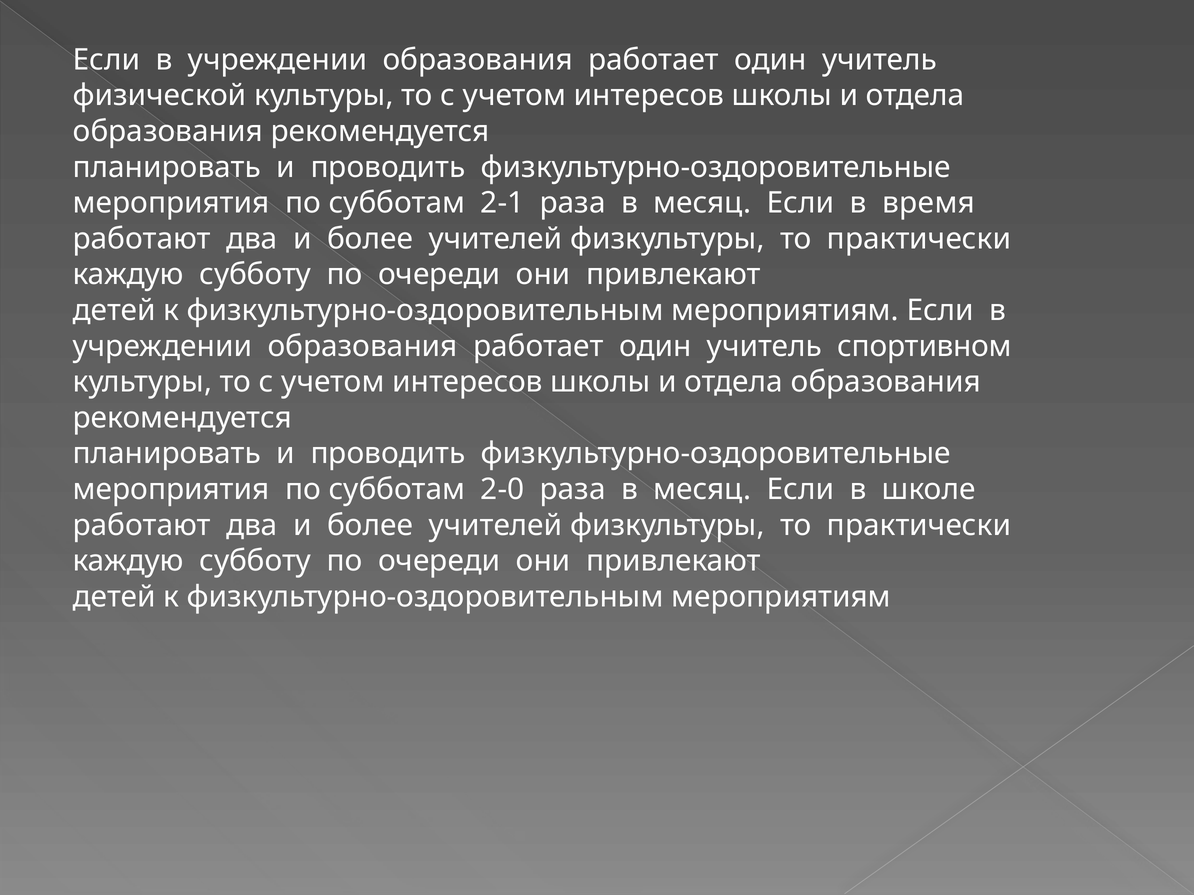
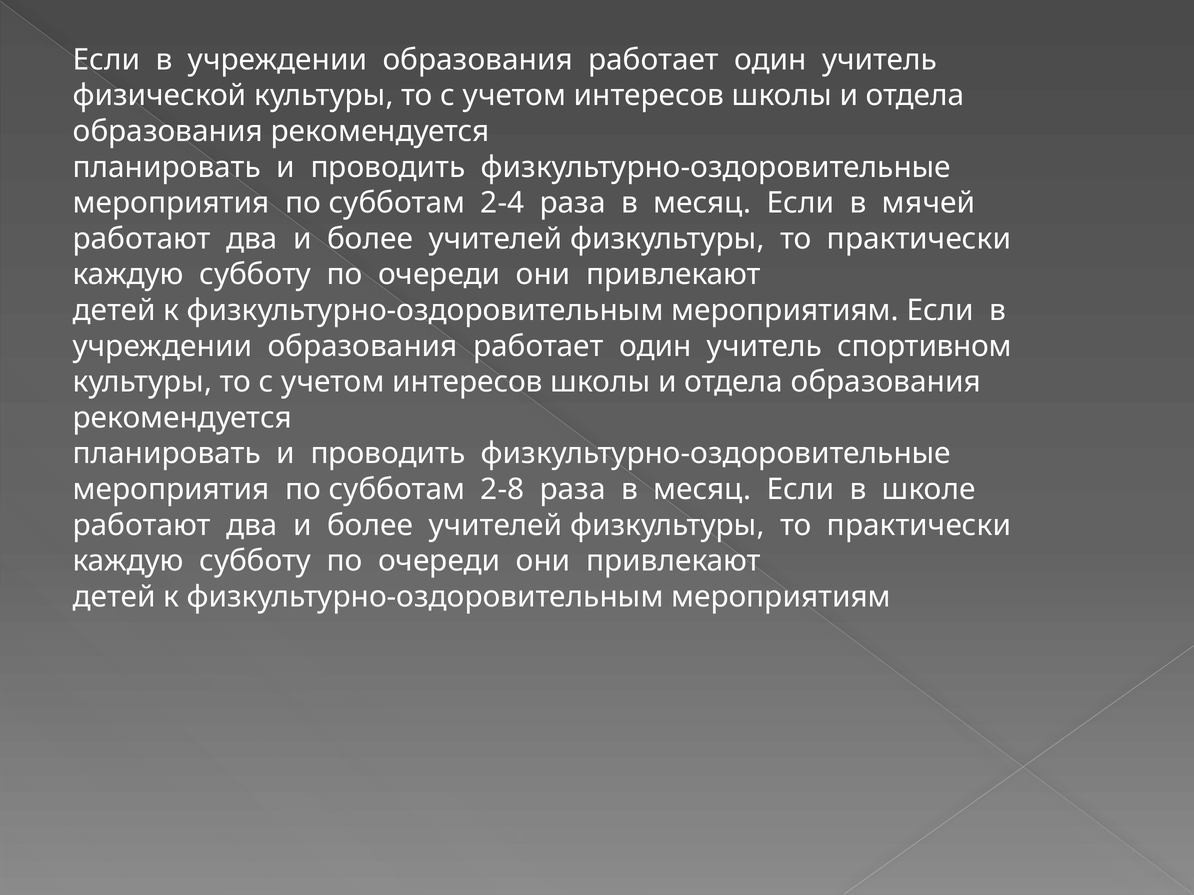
2-1: 2-1 -> 2-4
время: время -> мячей
2-0: 2-0 -> 2-8
